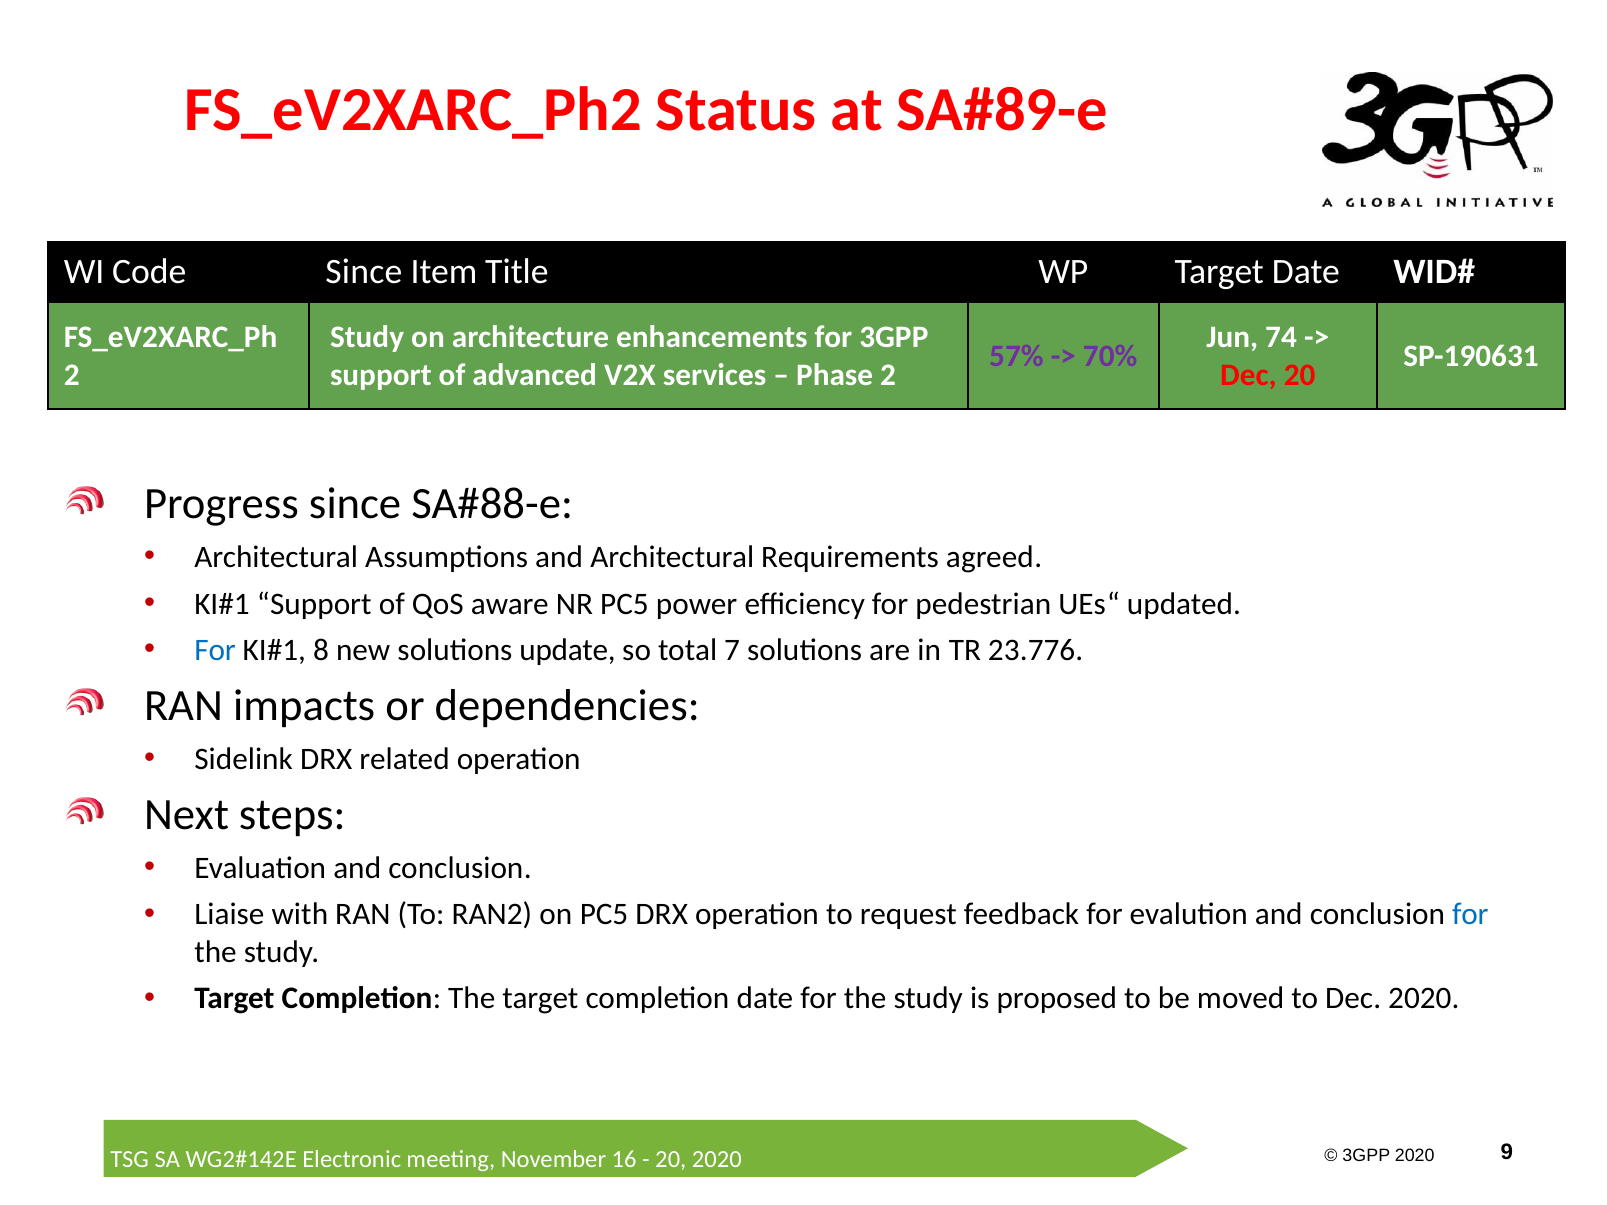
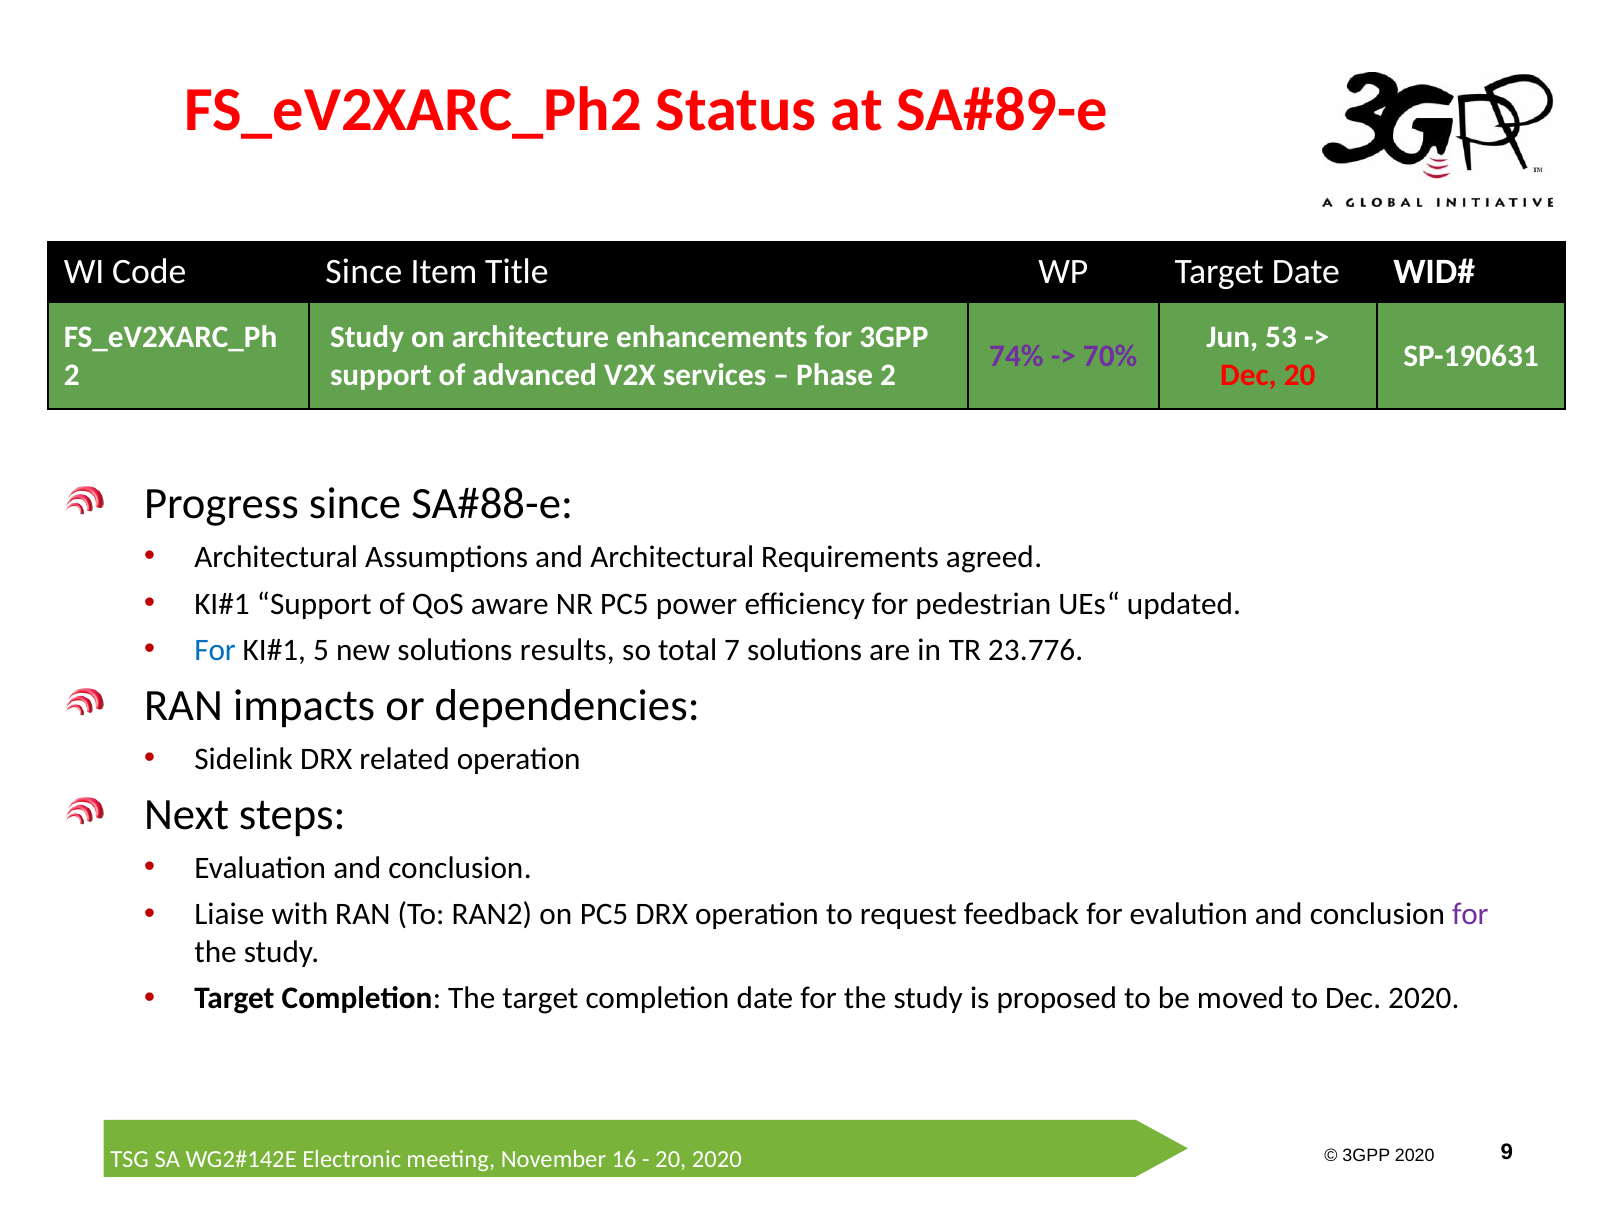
74: 74 -> 53
57%: 57% -> 74%
8: 8 -> 5
update: update -> results
for at (1470, 915) colour: blue -> purple
